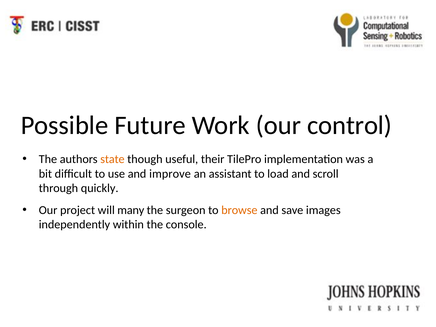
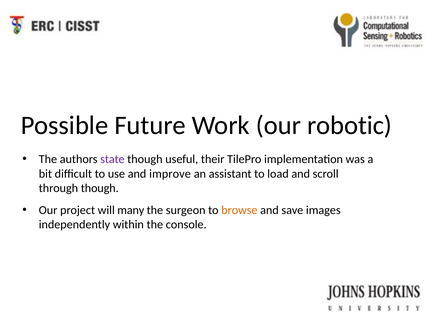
control: control -> robotic
state colour: orange -> purple
through quickly: quickly -> though
